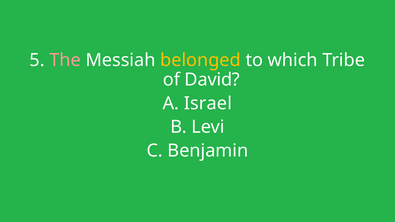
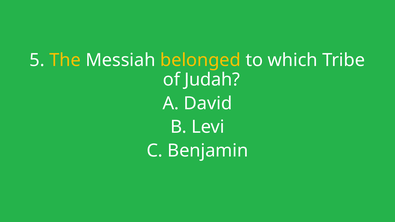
The colour: pink -> yellow
David: David -> Judah
Israel: Israel -> David
